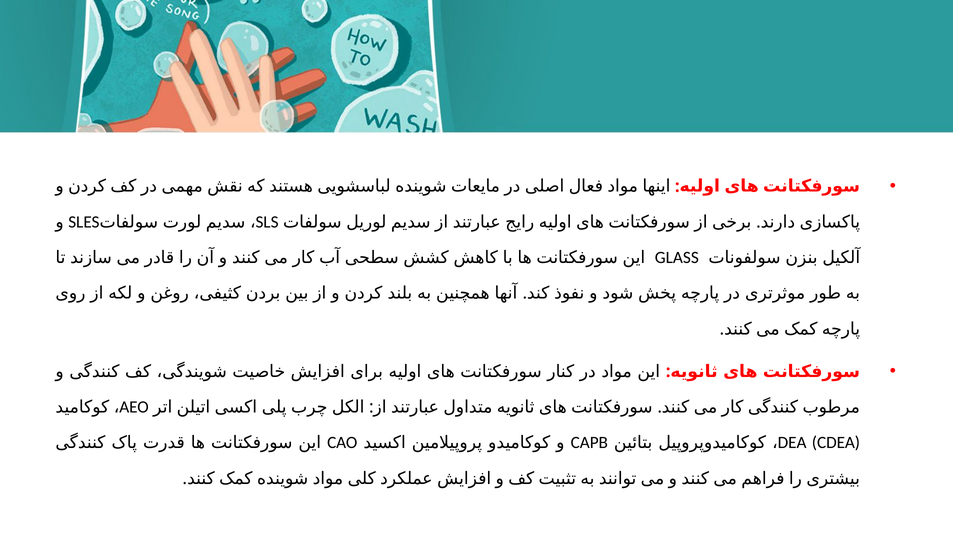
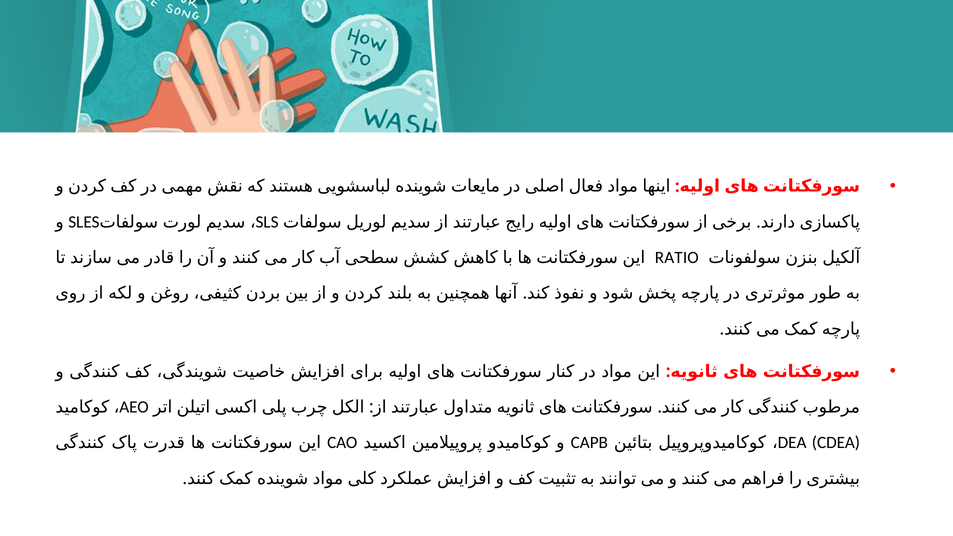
GLASS: GLASS -> RATIO
